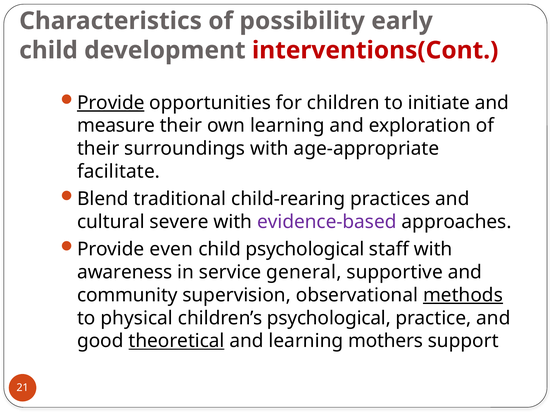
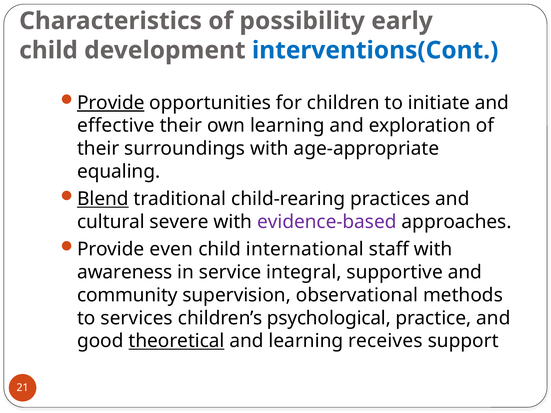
interventions(Cont colour: red -> blue
measure: measure -> effective
facilitate: facilitate -> equaling
Blend underline: none -> present
child psychological: psychological -> international
general: general -> integral
methods underline: present -> none
physical: physical -> services
mothers: mothers -> receives
